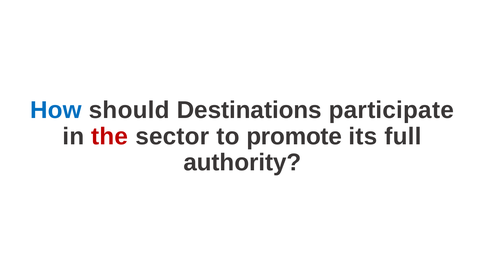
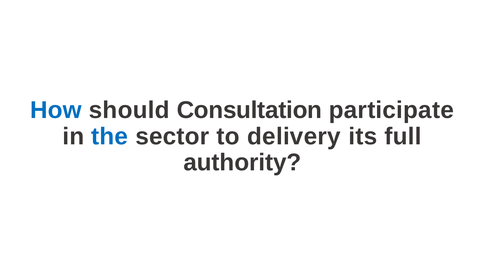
Destinations: Destinations -> Consultation
the colour: red -> blue
promote: promote -> delivery
